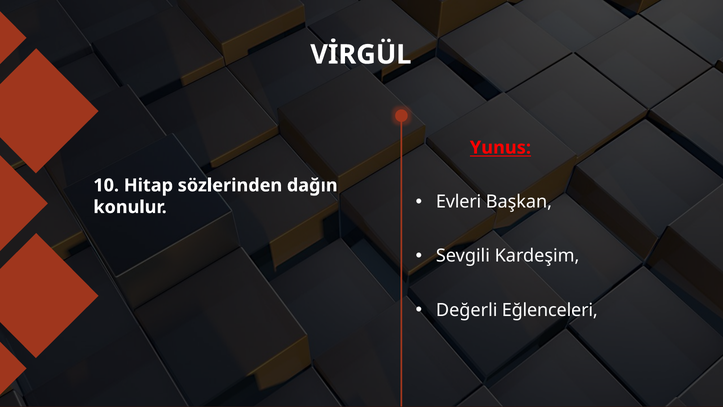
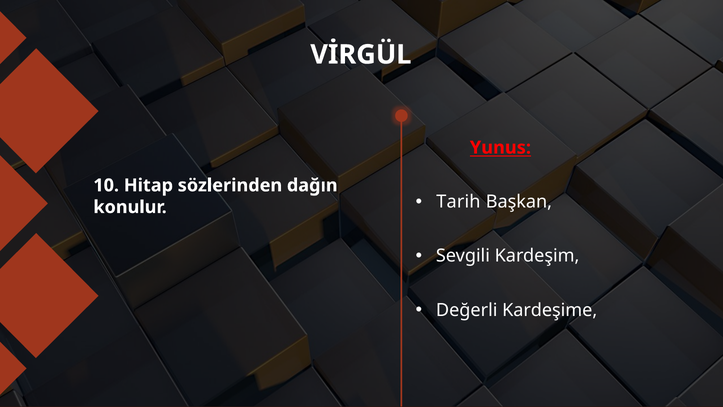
Evleri: Evleri -> Tarih
Eğlenceleri: Eğlenceleri -> Kardeşime
